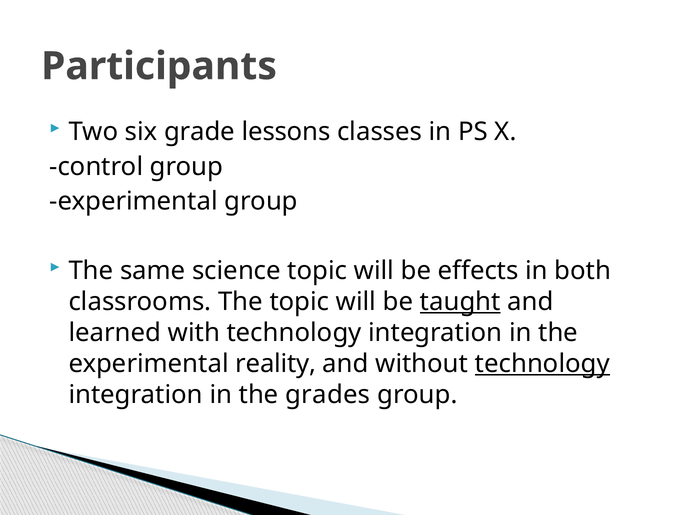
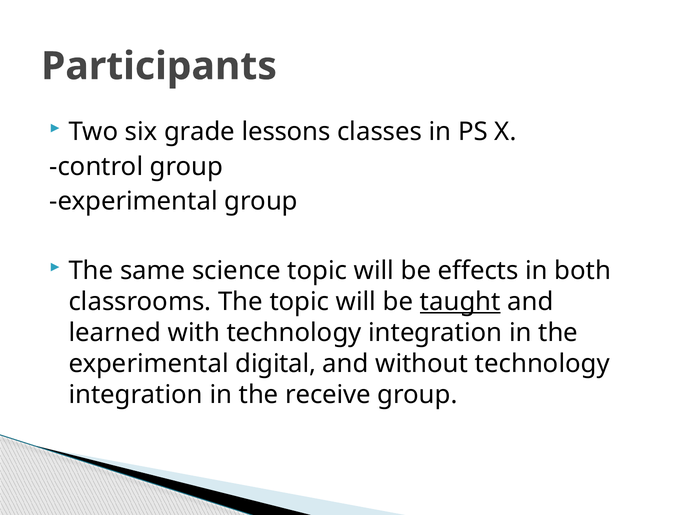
reality: reality -> digital
technology at (542, 364) underline: present -> none
grades: grades -> receive
